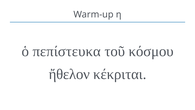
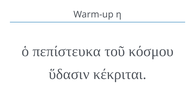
ἤθελον: ἤθελον -> ὕδασιν
